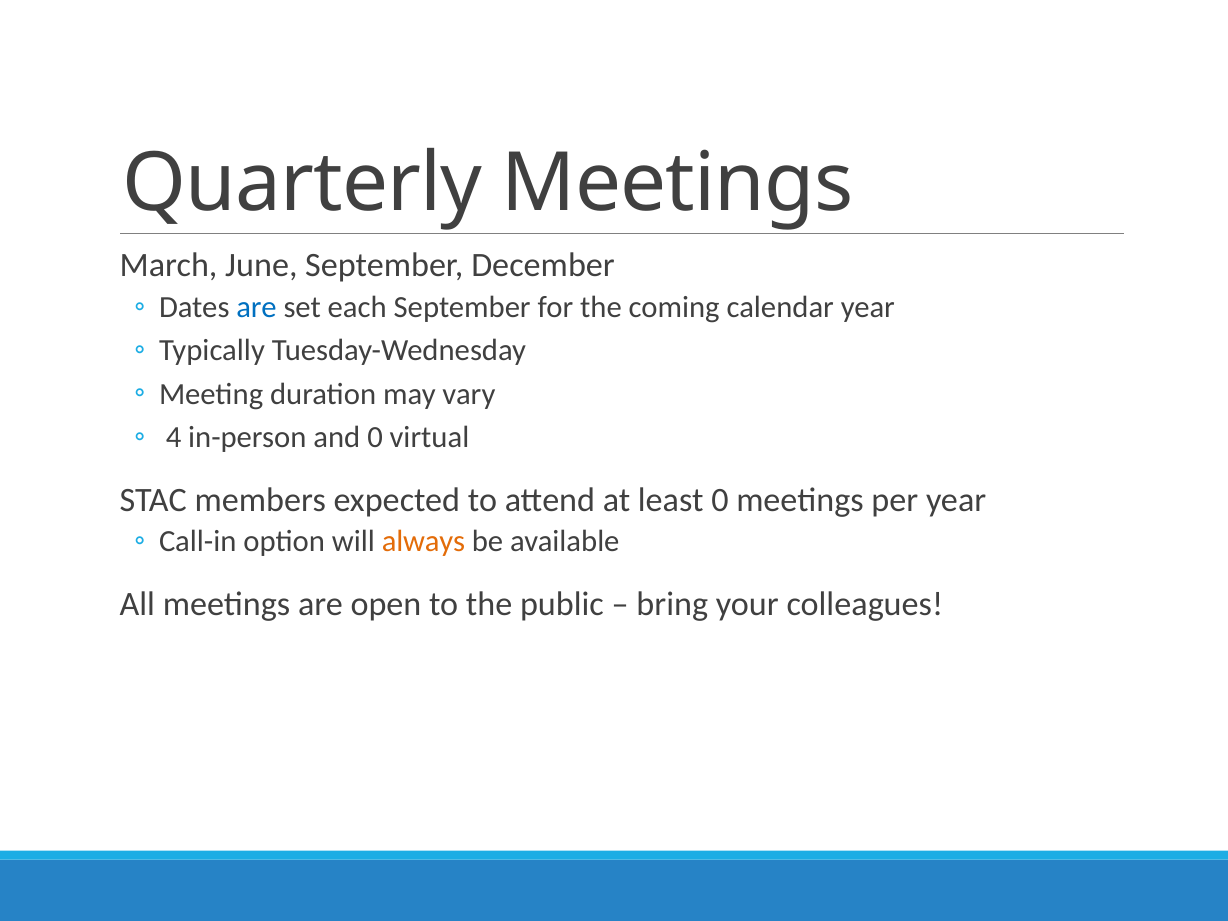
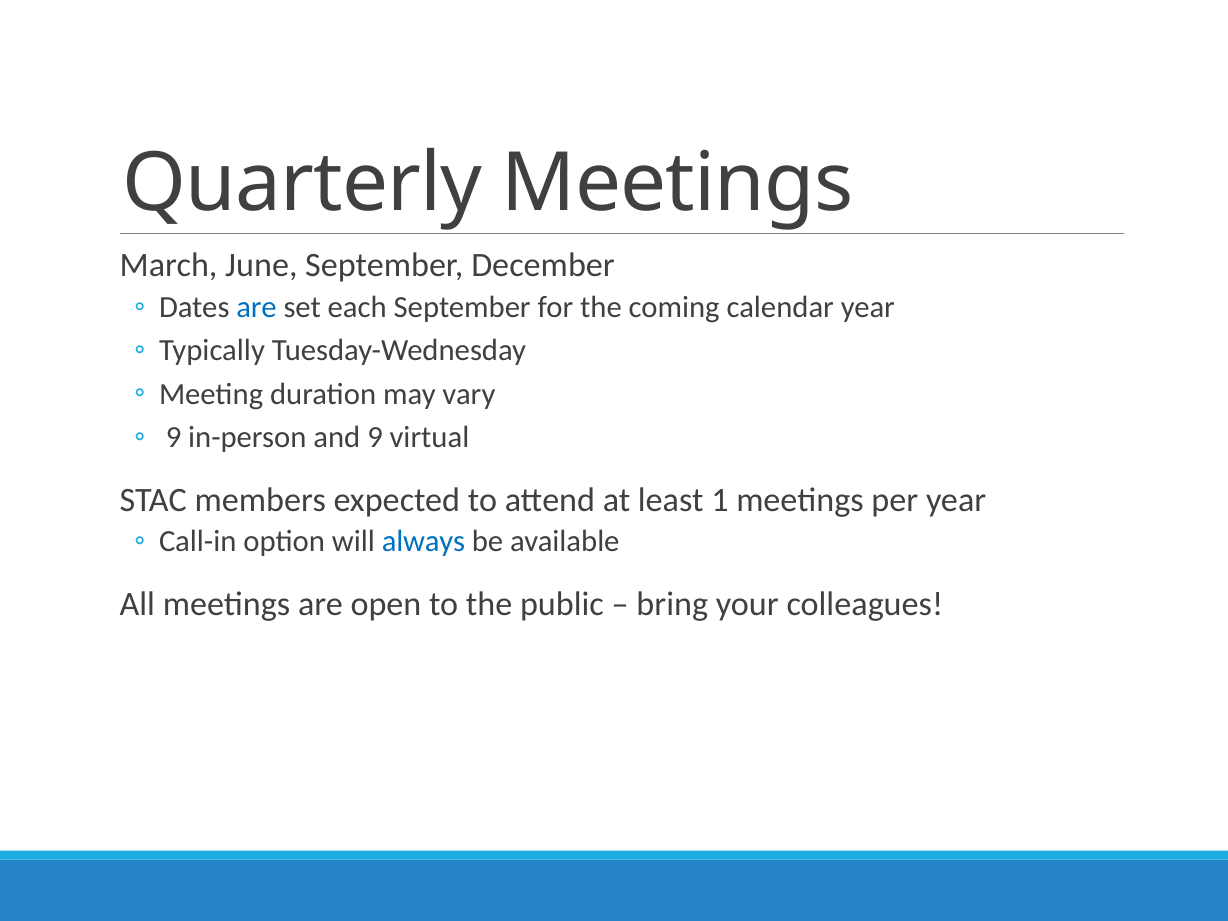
4 at (174, 438): 4 -> 9
and 0: 0 -> 9
least 0: 0 -> 1
always colour: orange -> blue
